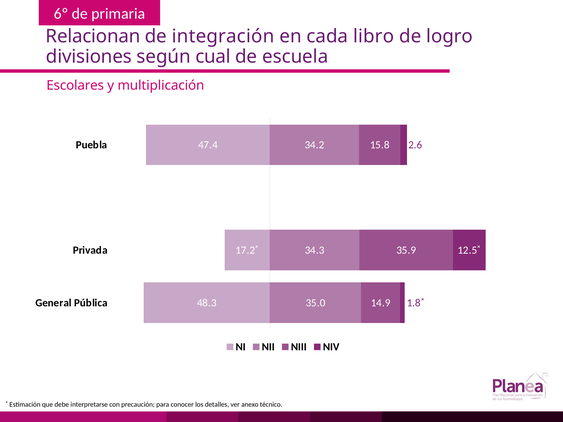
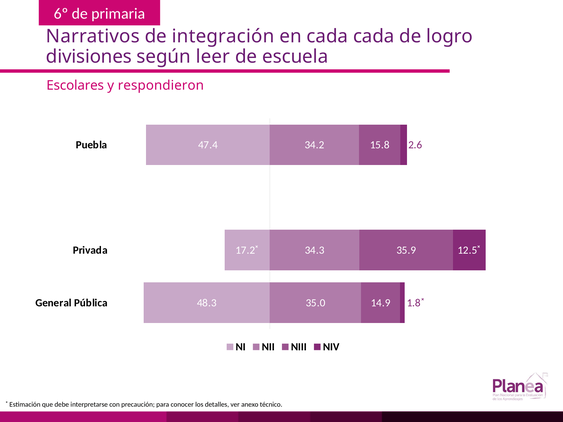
Relacionan: Relacionan -> Narrativos
cada libro: libro -> cada
cual: cual -> leer
multiplicación: multiplicación -> respondieron
